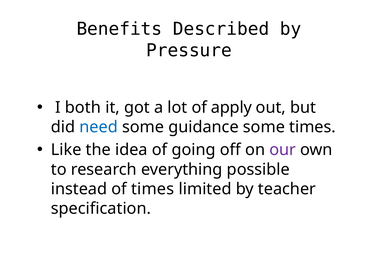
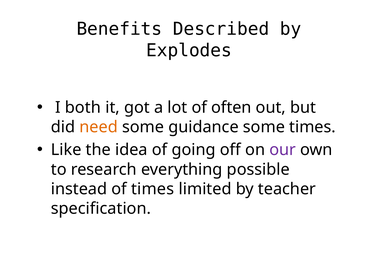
Pressure: Pressure -> Explodes
apply: apply -> often
need colour: blue -> orange
